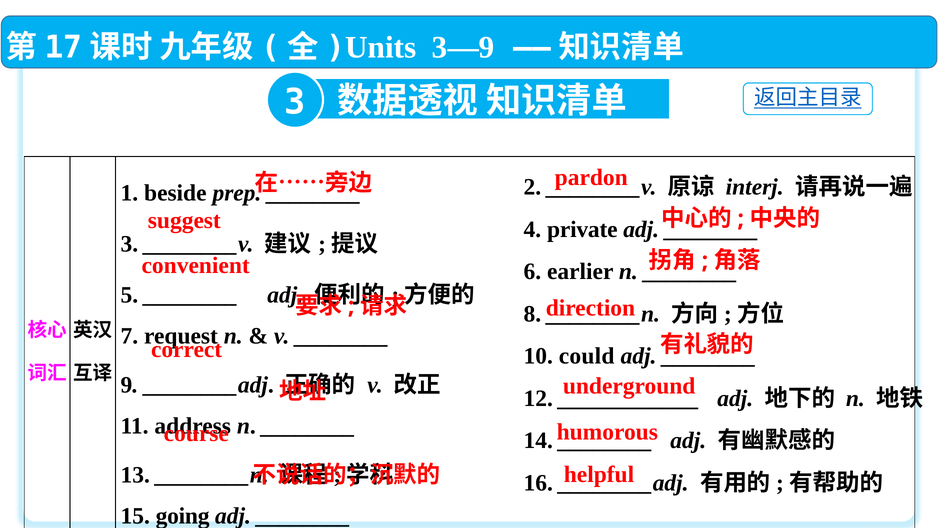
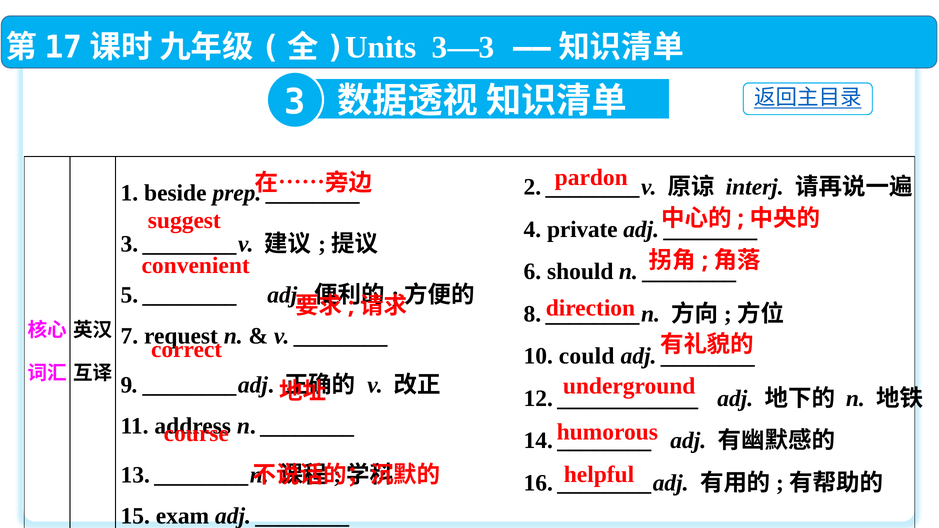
3—9: 3—9 -> 3—3
earlier: earlier -> should
going: going -> exam
